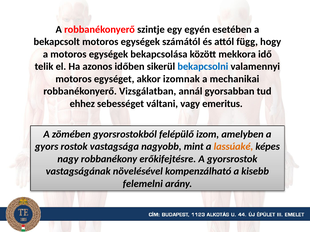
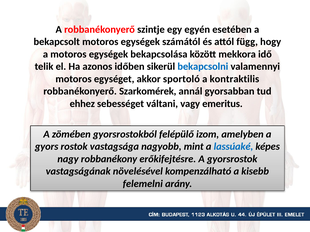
izomnak: izomnak -> sportoló
mechanikai: mechanikai -> kontraktilis
Vizsgálatban: Vizsgálatban -> Szarkomérek
lassúaké colour: orange -> blue
